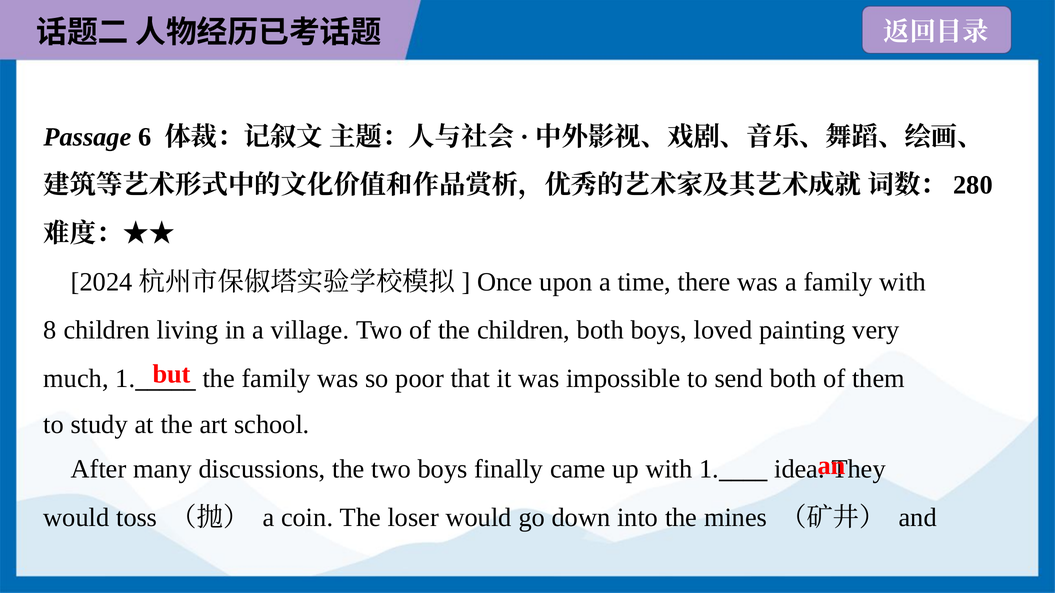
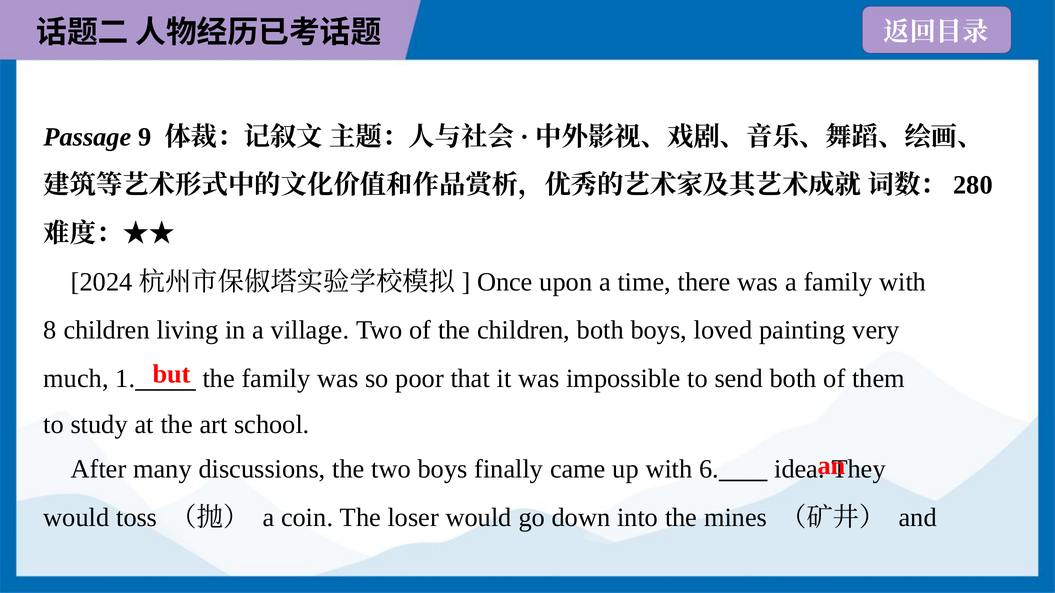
6: 6 -> 9
with 1: 1 -> 6
